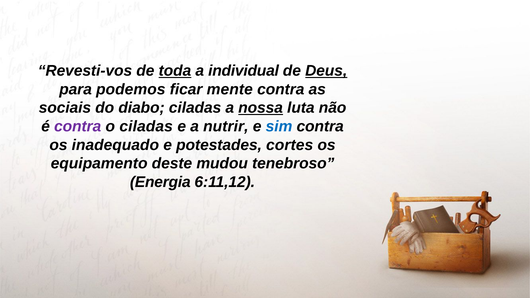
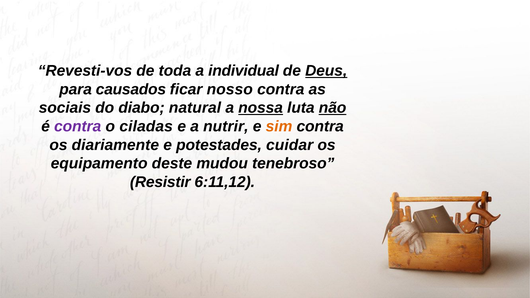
toda underline: present -> none
podemos: podemos -> causados
mente: mente -> nosso
diabo ciladas: ciladas -> natural
não underline: none -> present
sim colour: blue -> orange
inadequado: inadequado -> diariamente
cortes: cortes -> cuidar
Energia: Energia -> Resistir
